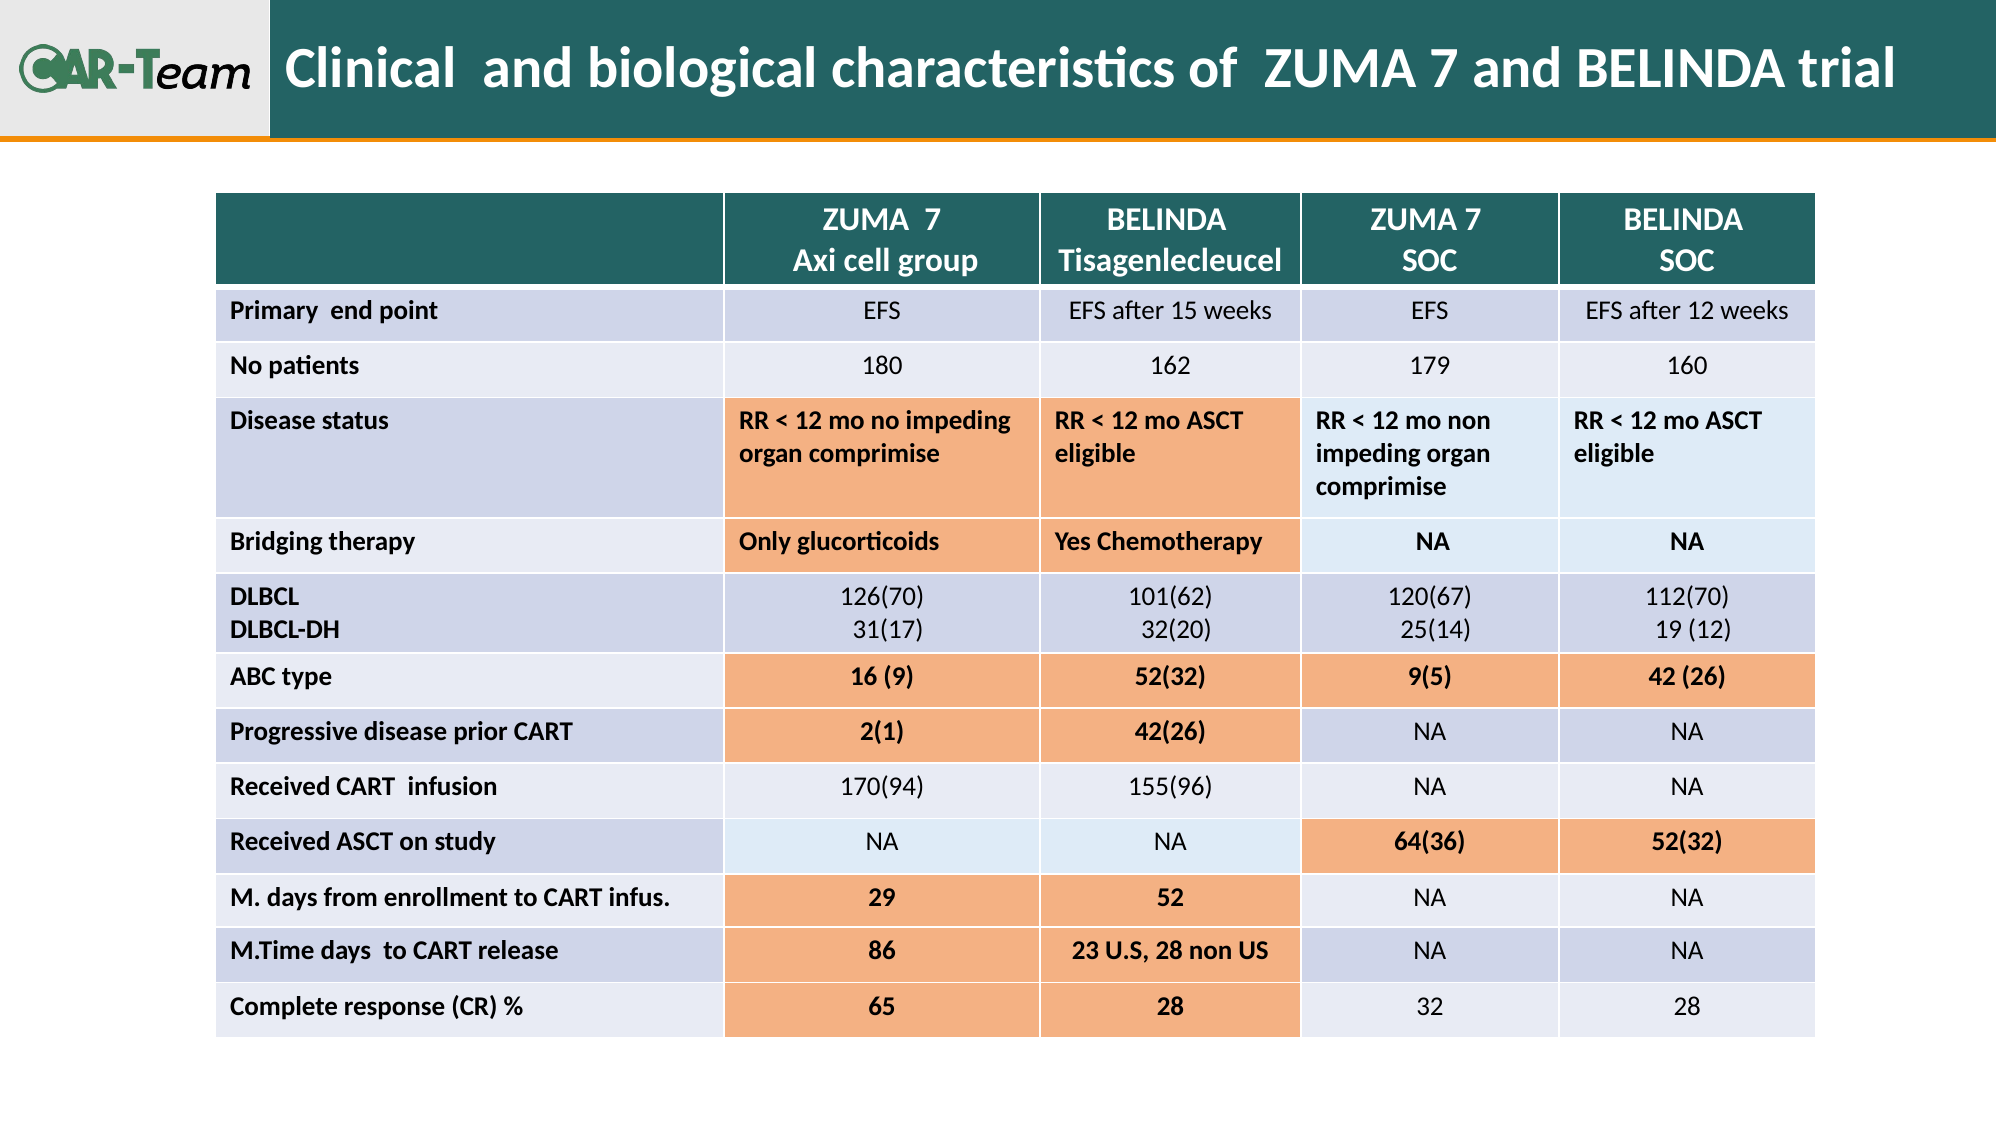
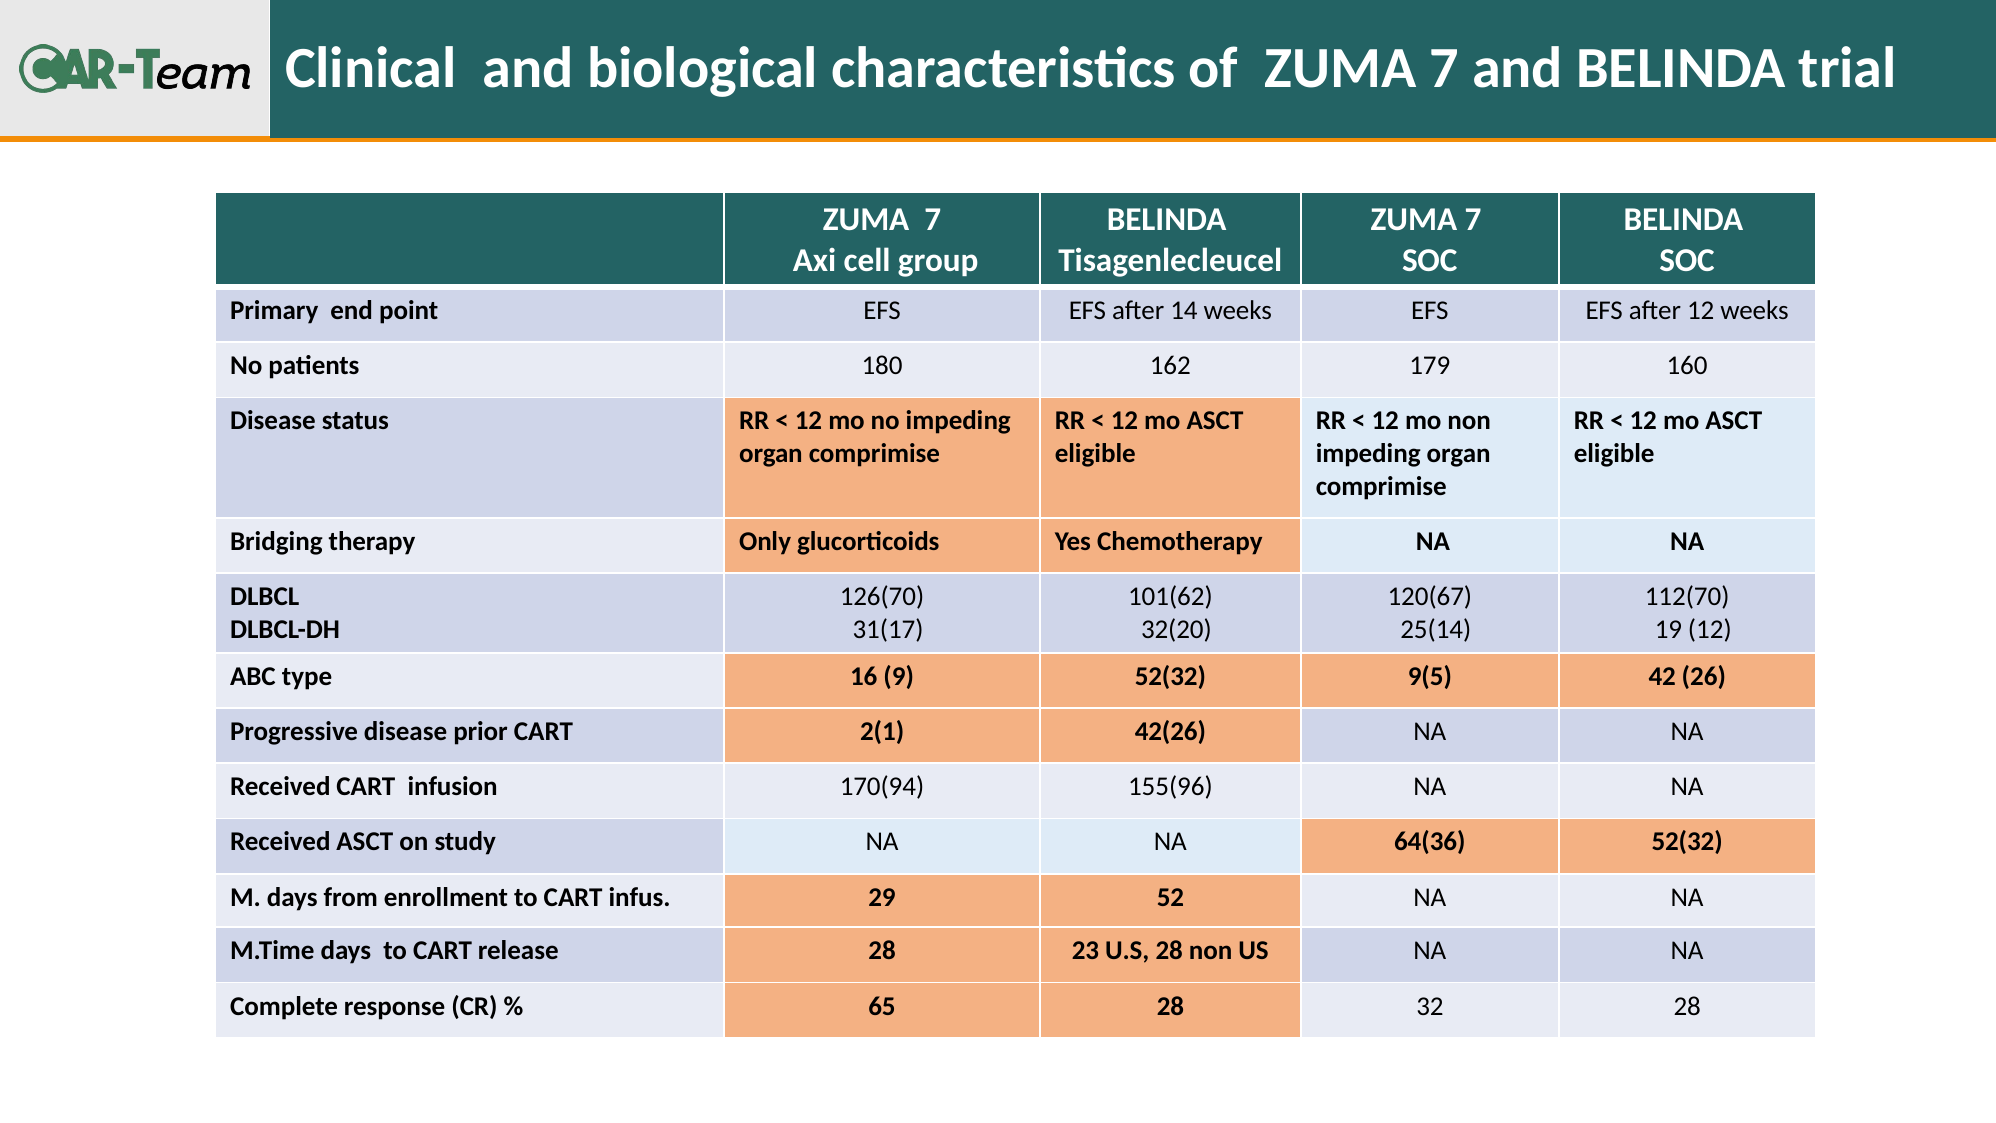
15: 15 -> 14
release 86: 86 -> 28
